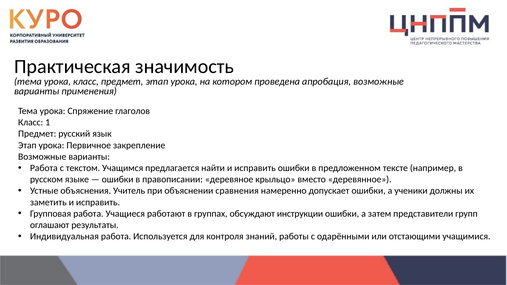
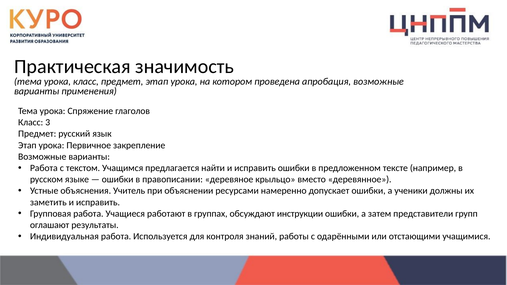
1: 1 -> 3
сравнения: сравнения -> ресурсами
